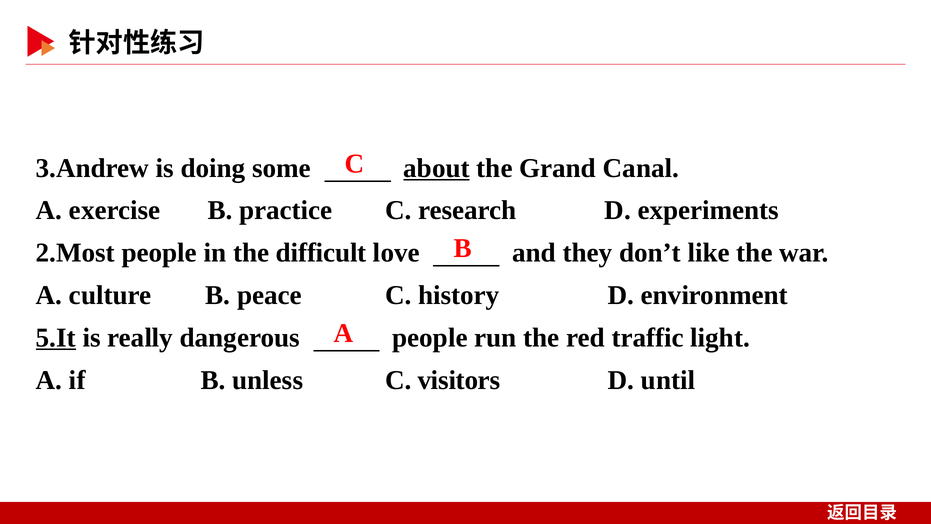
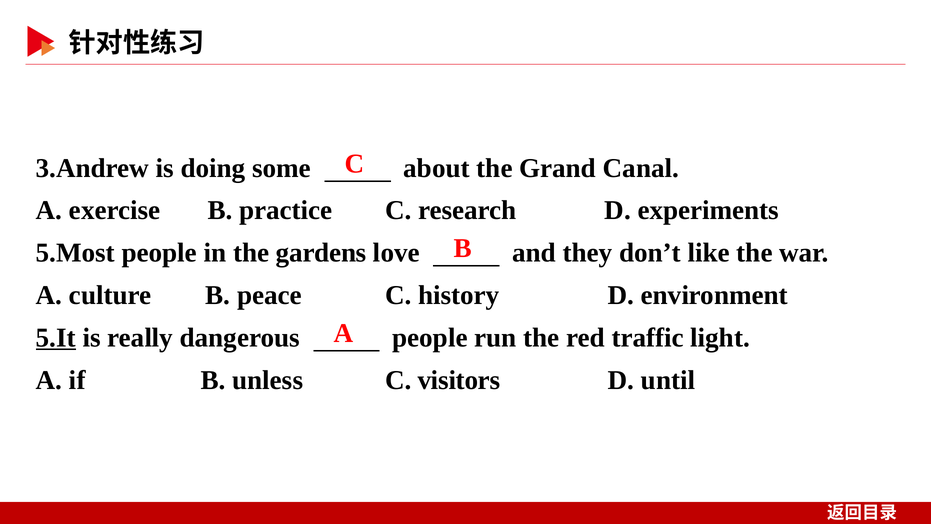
about underline: present -> none
2.Most: 2.Most -> 5.Most
difficult: difficult -> gardens
